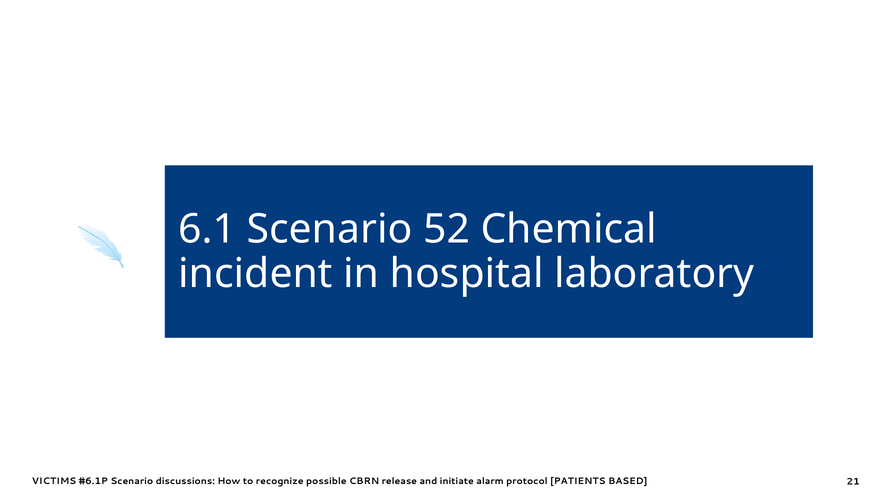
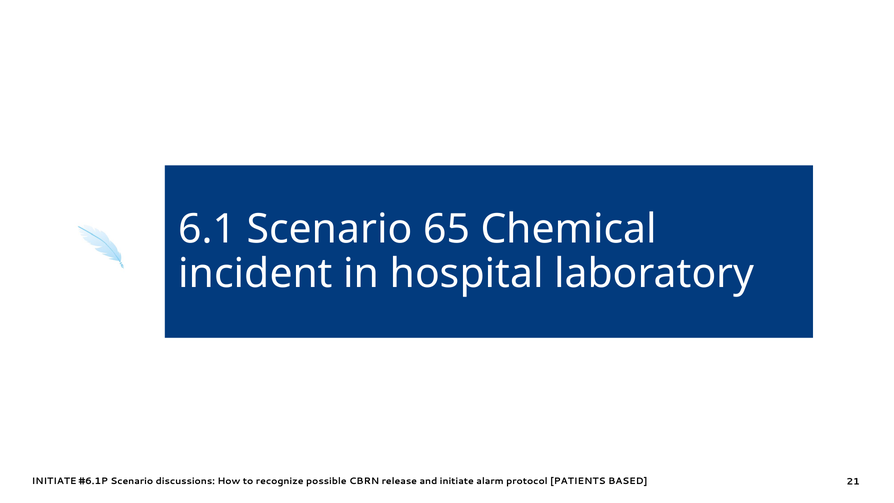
52: 52 -> 65
VICTIMS at (54, 481): VICTIMS -> INITIATE
